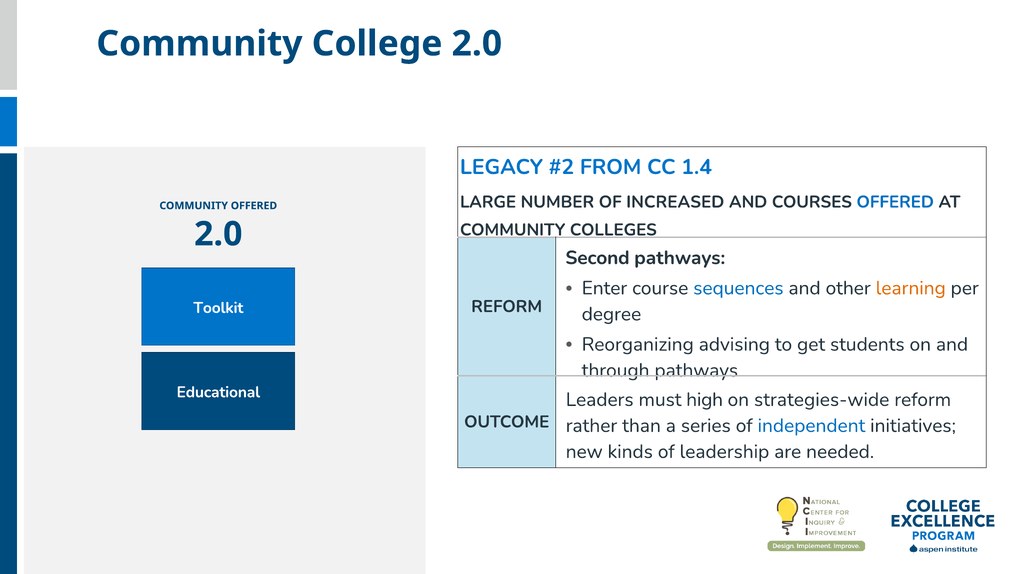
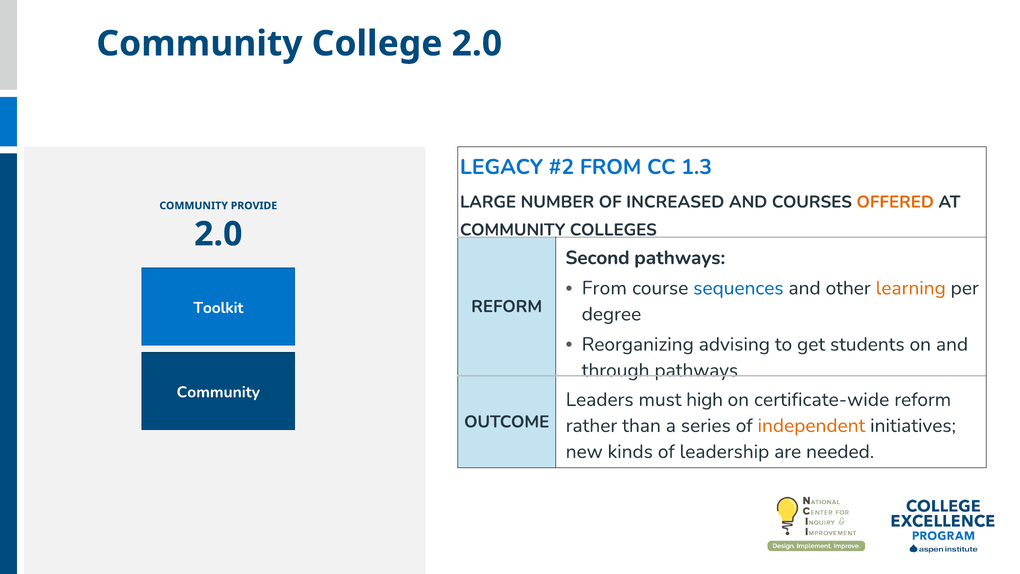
1.4: 1.4 -> 1.3
OFFERED at (895, 202) colour: blue -> orange
COMMUNITY OFFERED: OFFERED -> PROVIDE
Enter at (604, 288): Enter -> From
Educational at (218, 392): Educational -> Community
strategies-wide: strategies-wide -> certificate-wide
independent colour: blue -> orange
